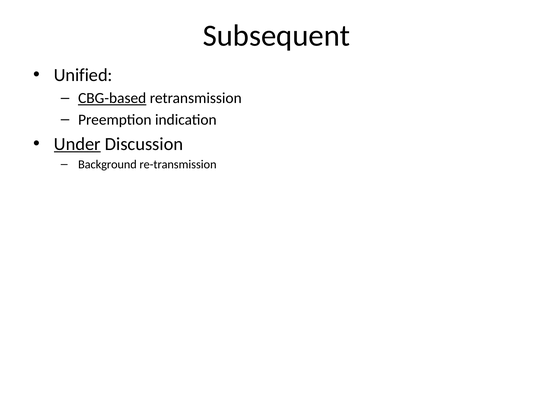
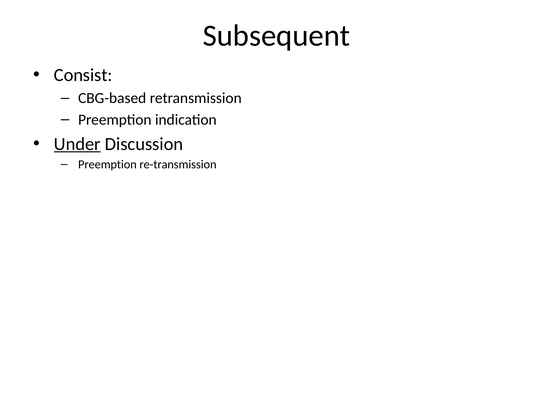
Unified: Unified -> Consist
CBG-based underline: present -> none
Background at (107, 164): Background -> Preemption
